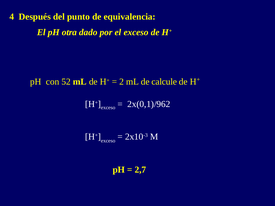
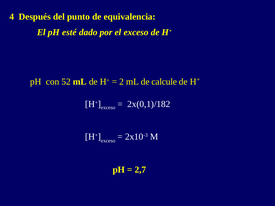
otra: otra -> esté
2x(0,1)/962: 2x(0,1)/962 -> 2x(0,1)/182
